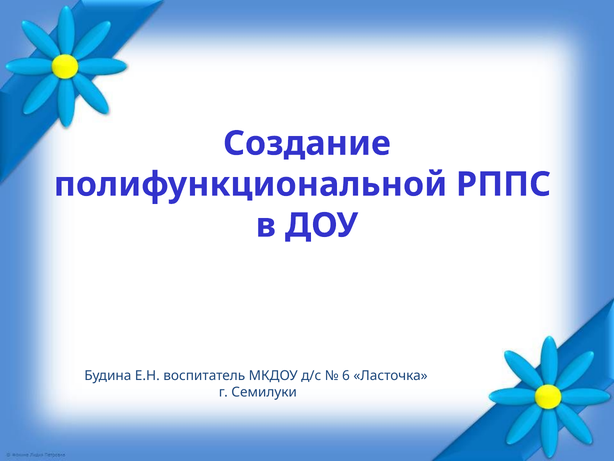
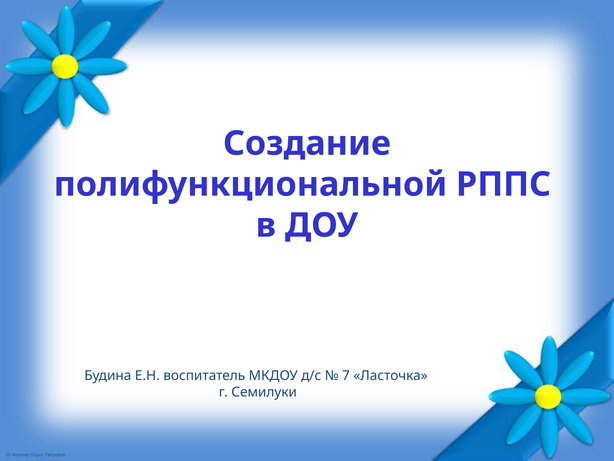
6: 6 -> 7
